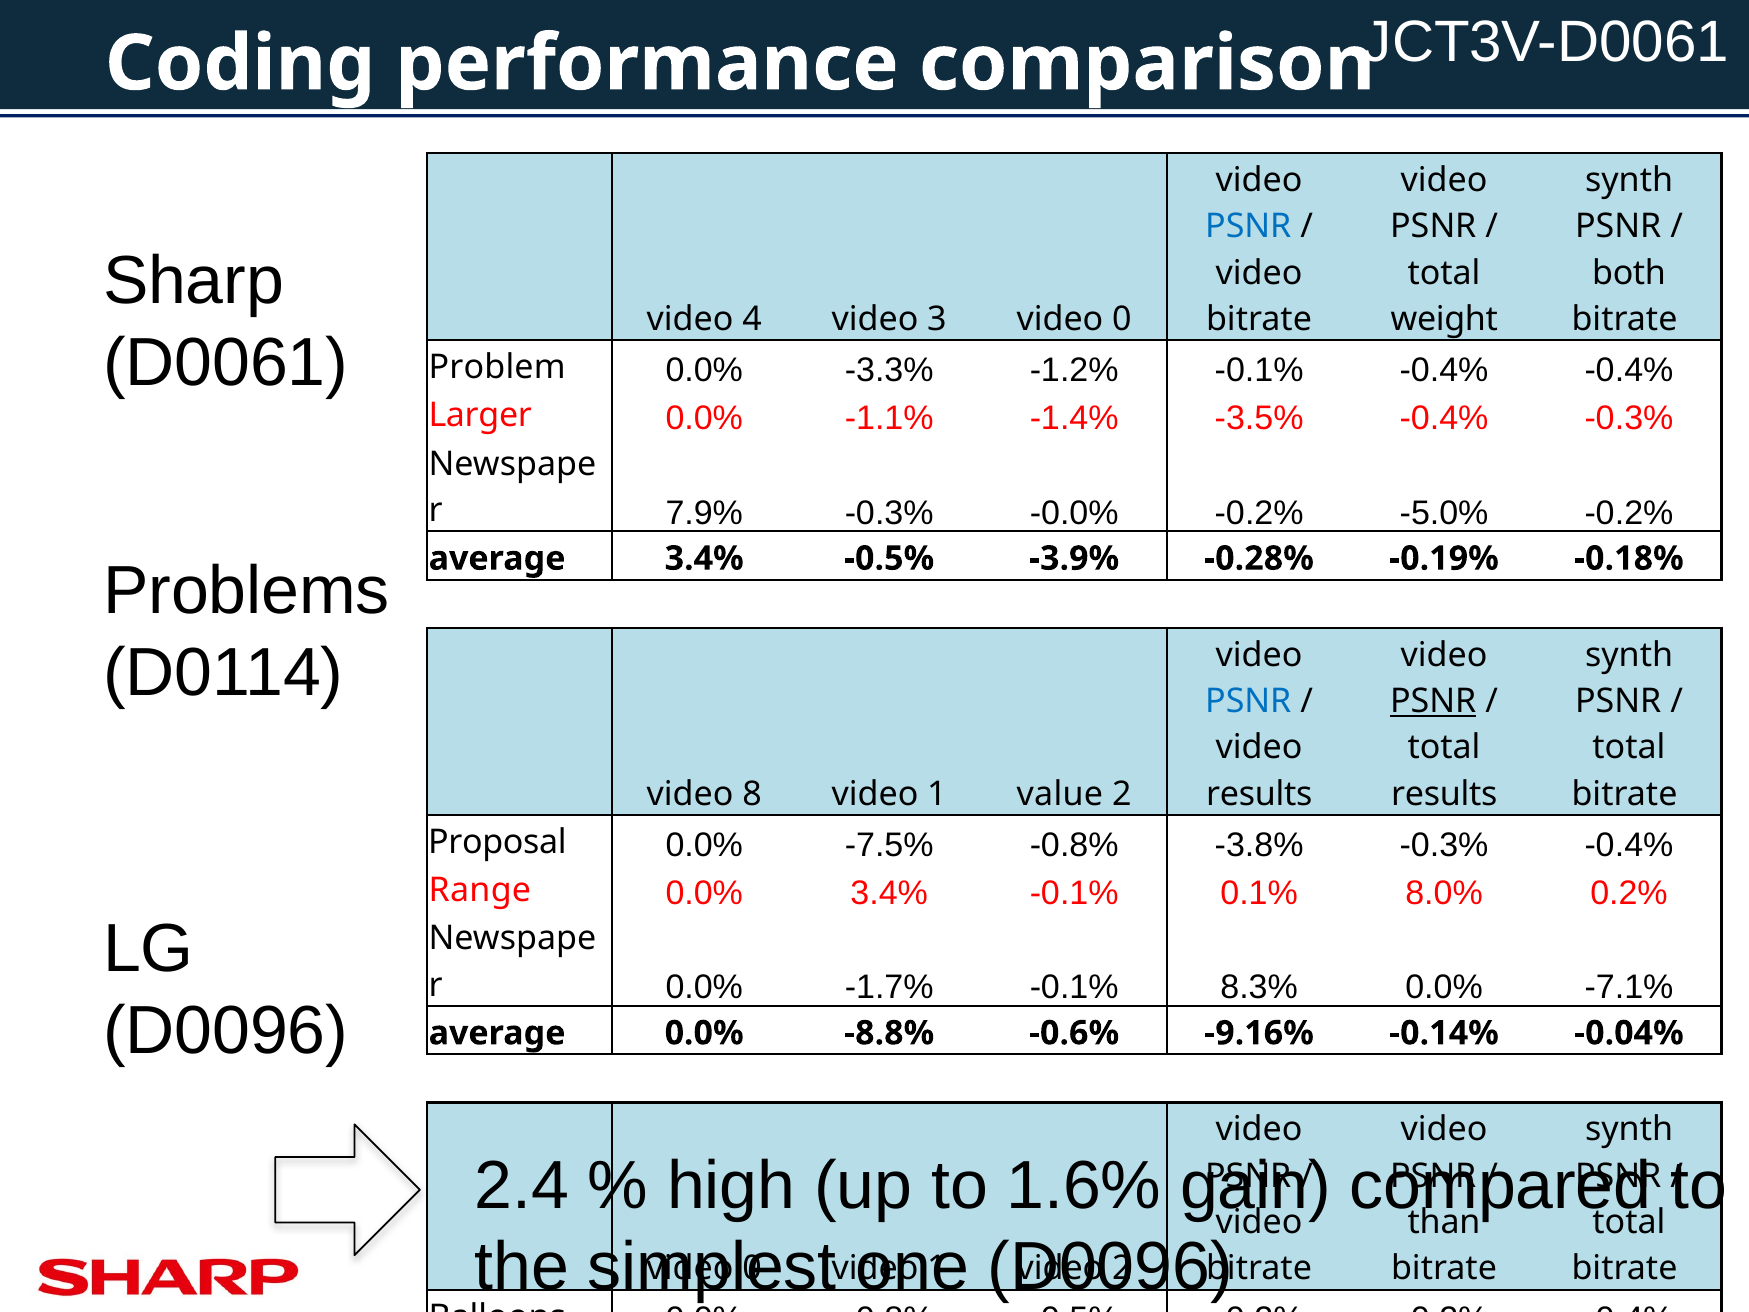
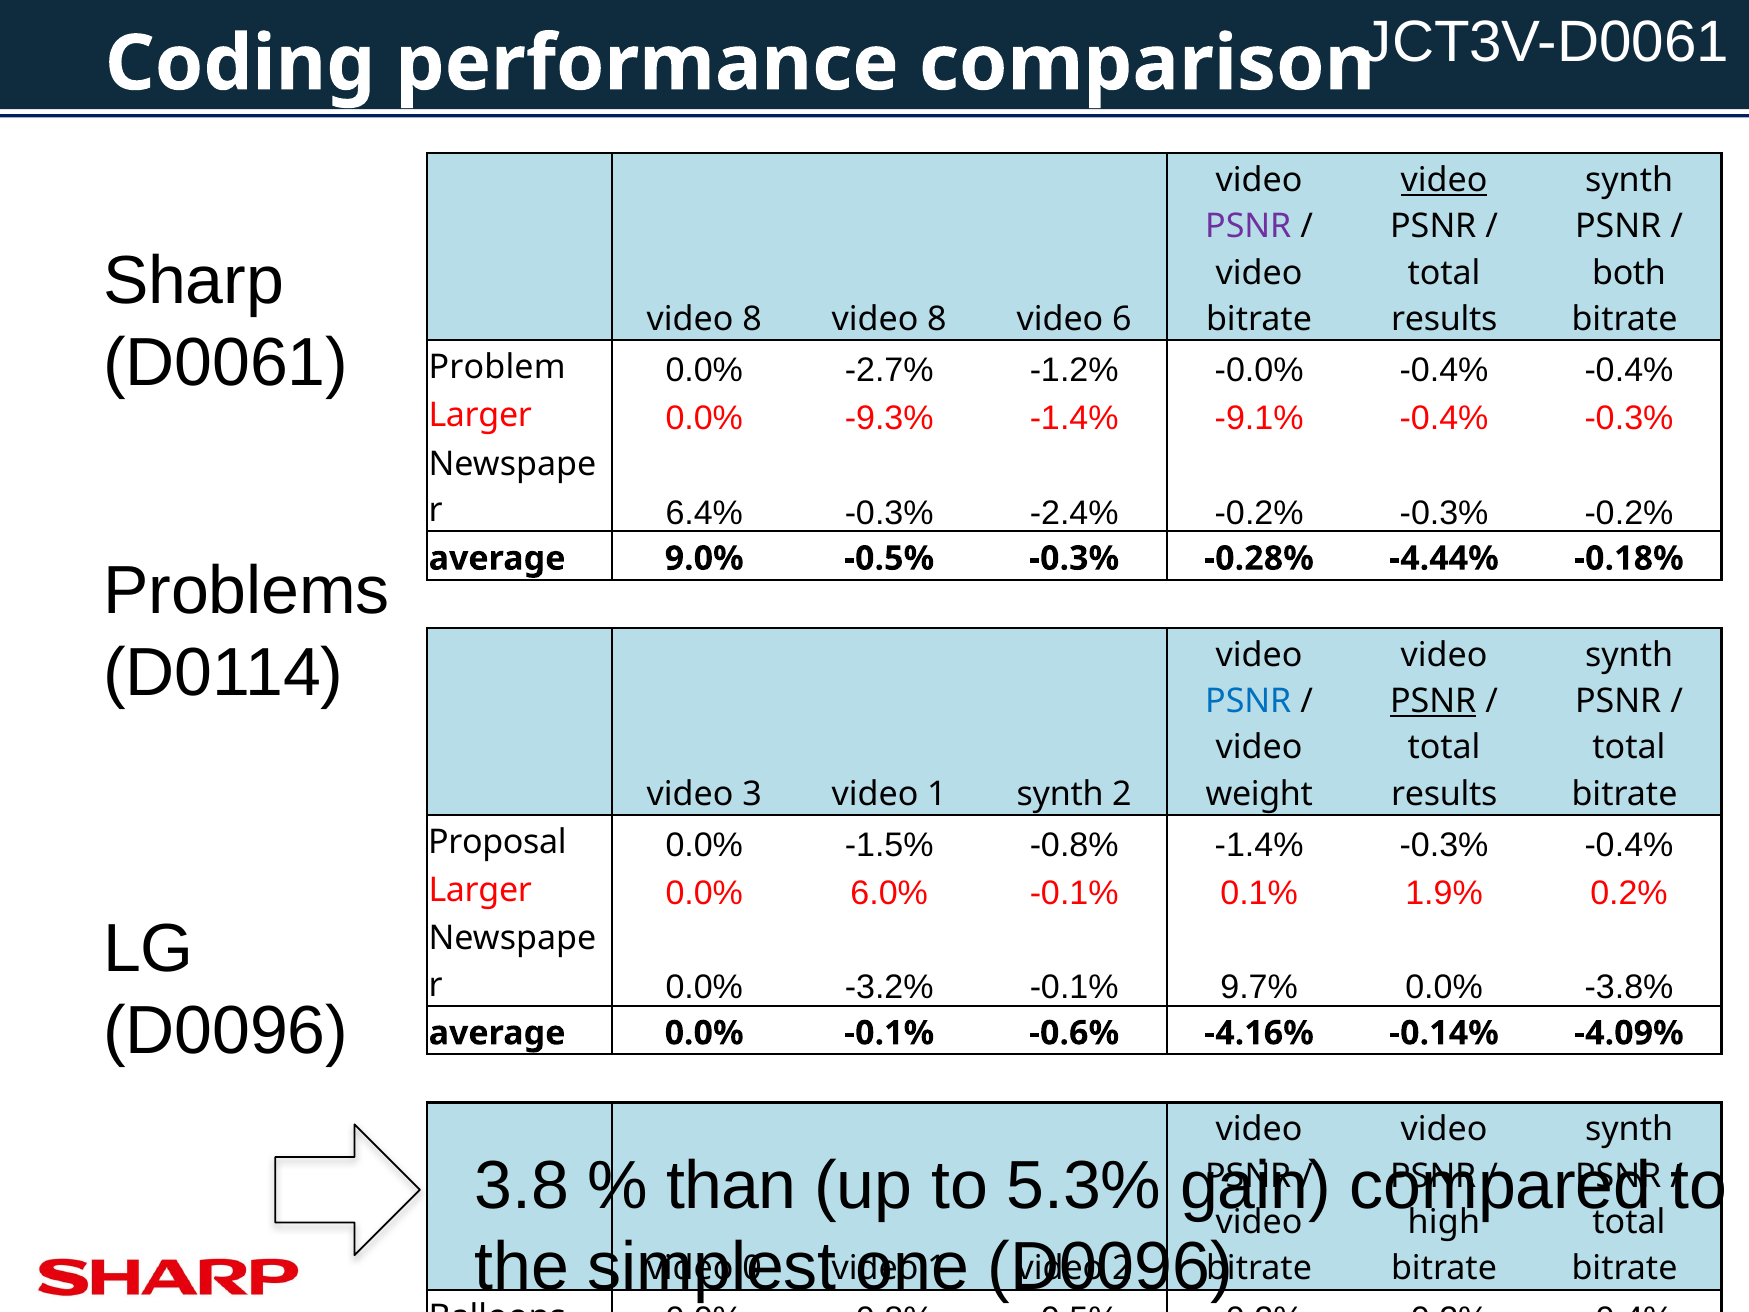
video at (1444, 180) underline: none -> present
PSNR at (1248, 227) colour: blue -> purple
4 at (752, 319): 4 -> 8
3 at (937, 319): 3 -> 8
0 at (1122, 319): 0 -> 6
weight at (1444, 319): weight -> results
-3.3%: -3.3% -> -2.7%
-1.2% -0.1%: -0.1% -> -0.0%
-1.1%: -1.1% -> -9.3%
-3.5%: -3.5% -> -9.1%
7.9%: 7.9% -> 6.4%
-0.0%: -0.0% -> -2.4%
-0.2% -5.0%: -5.0% -> -0.3%
average 3.4%: 3.4% -> 9.0%
-0.5% -3.9%: -3.9% -> -0.3%
-0.19%: -0.19% -> -4.44%
8: 8 -> 3
1 value: value -> synth
results at (1259, 794): results -> weight
-7.5%: -7.5% -> -1.5%
-0.8% -3.8%: -3.8% -> -1.4%
Range at (480, 890): Range -> Larger
0.0% 3.4%: 3.4% -> 6.0%
0.1% 8.0%: 8.0% -> 1.9%
-1.7%: -1.7% -> -3.2%
8.3%: 8.3% -> 9.7%
-7.1%: -7.1% -> -3.8%
average 0.0% -8.8%: -8.8% -> -0.1%
-9.16%: -9.16% -> -4.16%
-0.04%: -0.04% -> -4.09%
2.4: 2.4 -> 3.8
high: high -> than
1.6%: 1.6% -> 5.3%
than: than -> high
